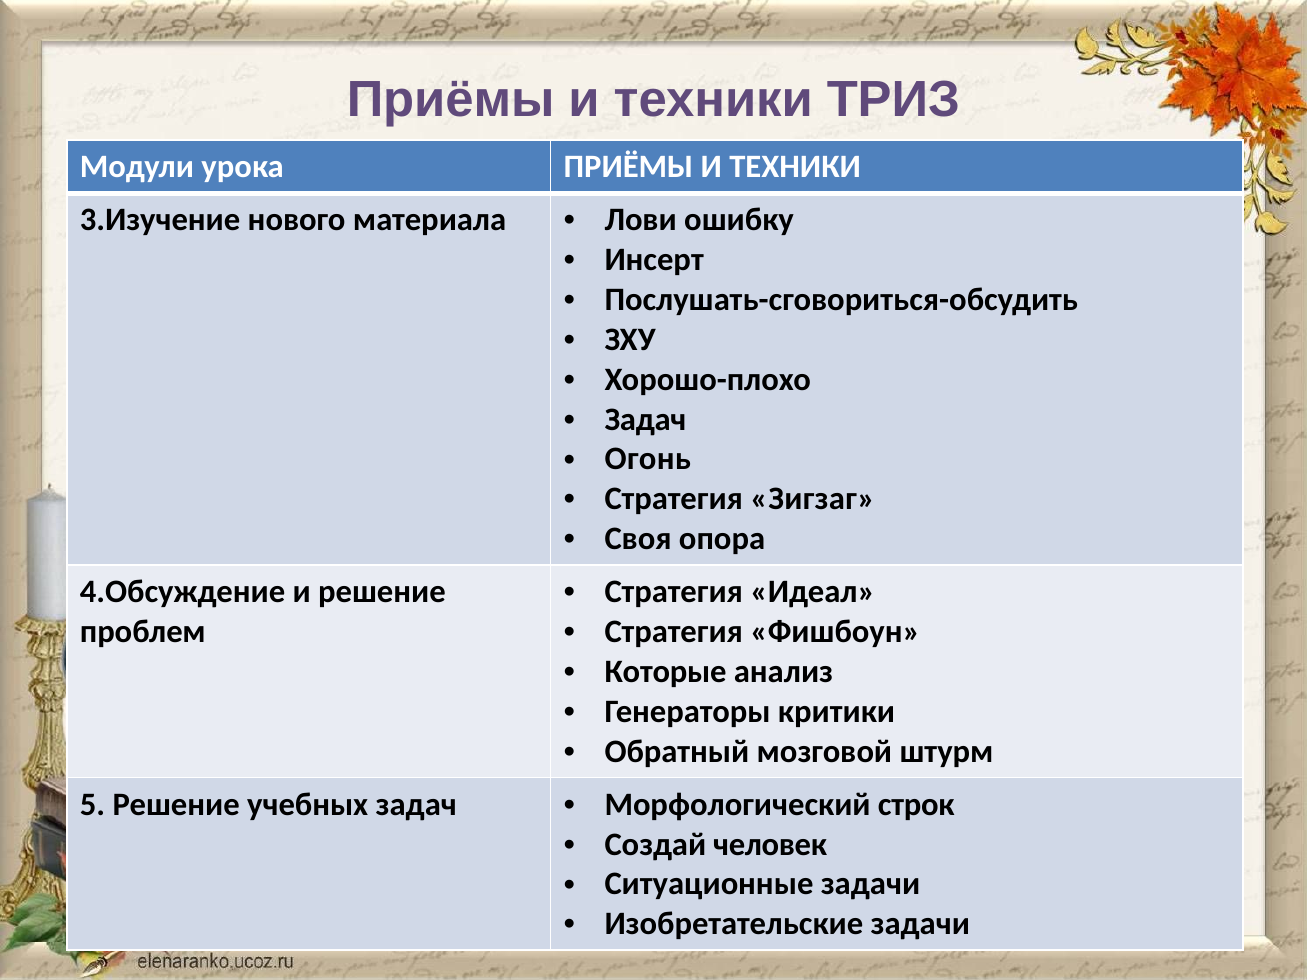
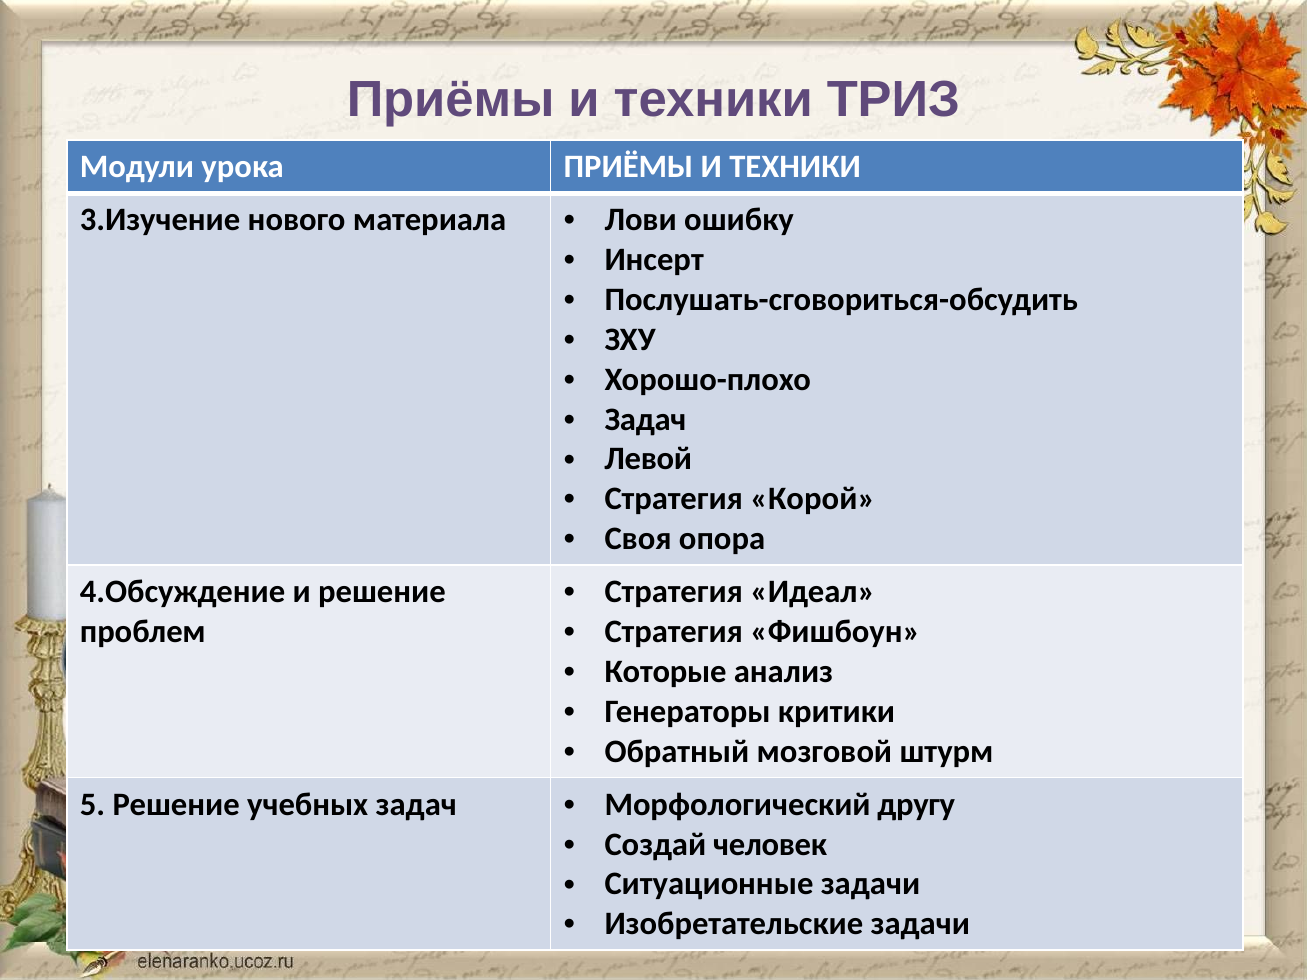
Огонь: Огонь -> Левой
Зигзаг: Зигзаг -> Корой
строк: строк -> другу
